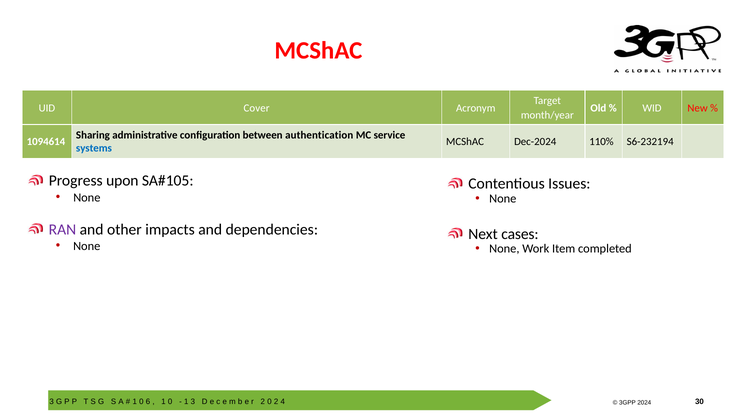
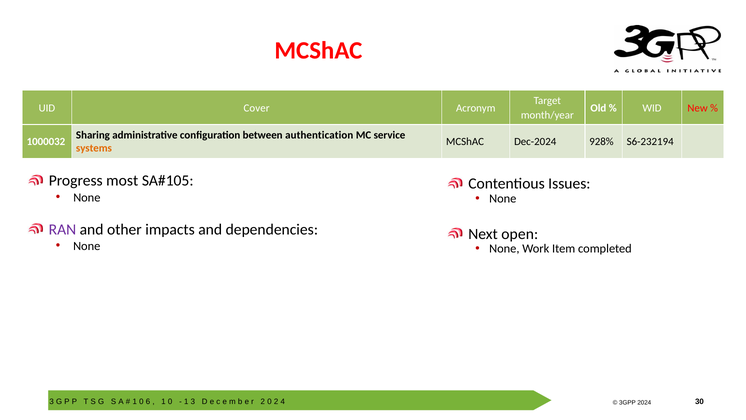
1094614: 1094614 -> 1000032
110%: 110% -> 928%
systems colour: blue -> orange
upon: upon -> most
cases: cases -> open
